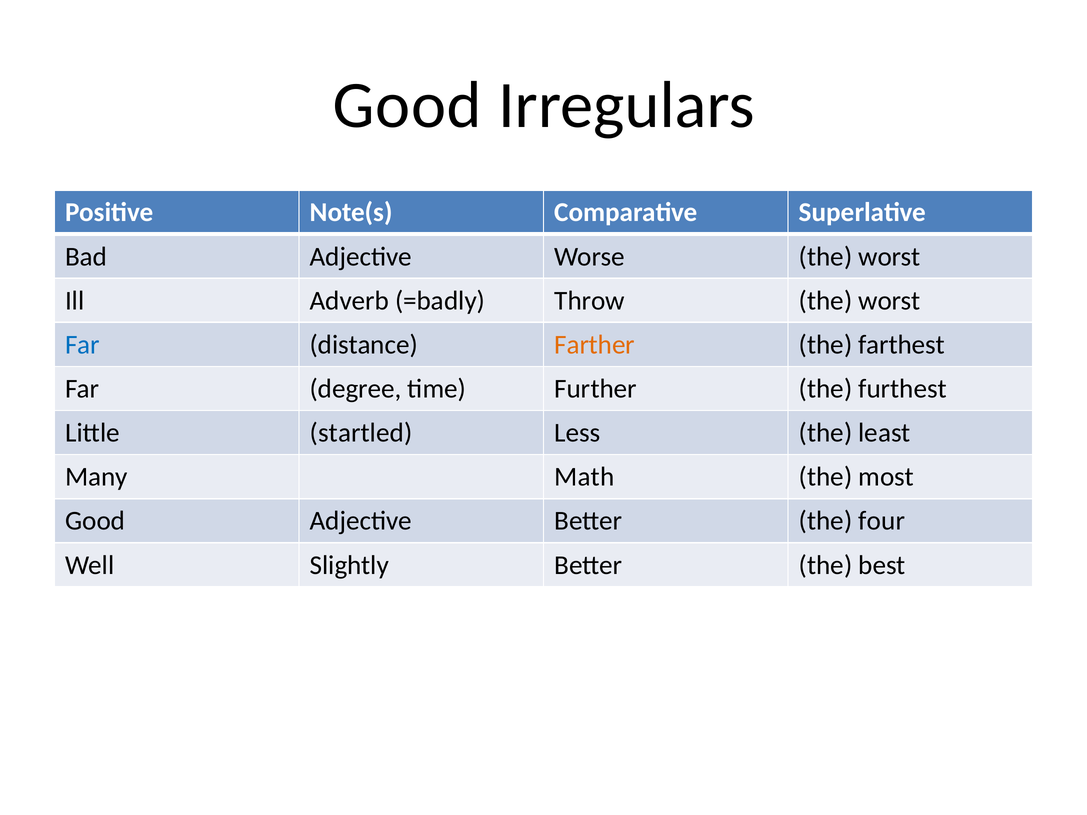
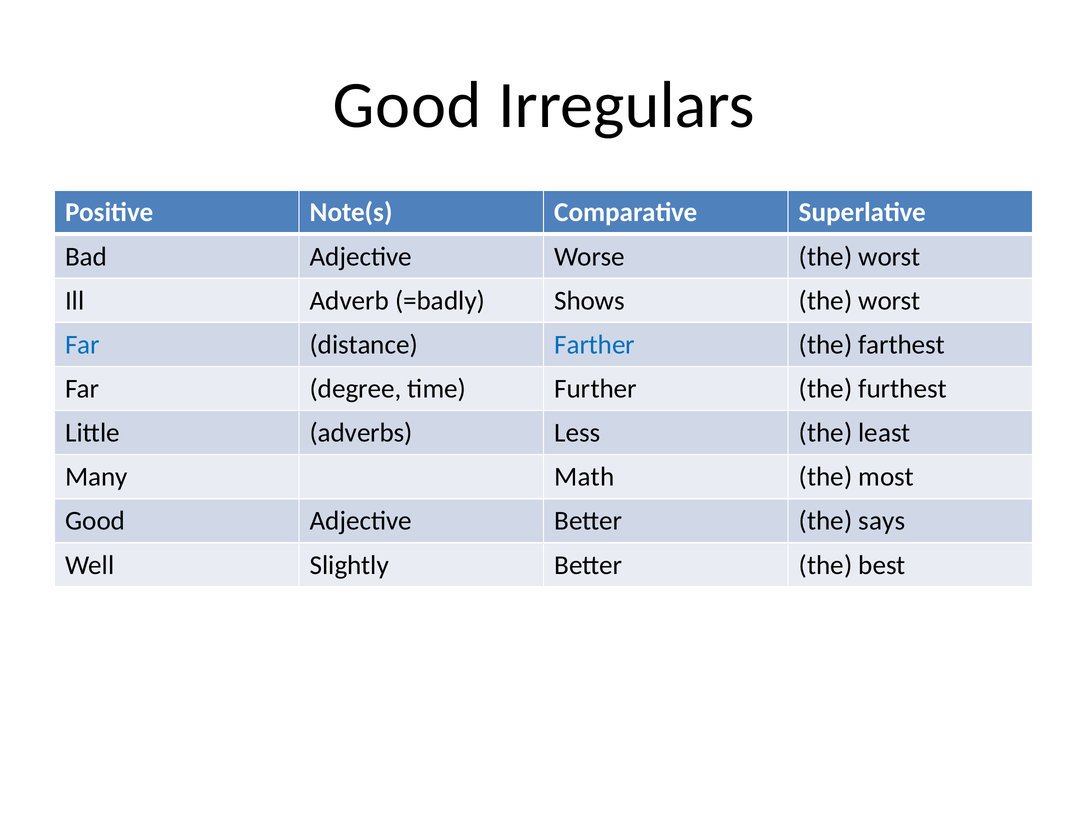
Throw: Throw -> Shows
Farther colour: orange -> blue
startled: startled -> adverbs
four: four -> says
